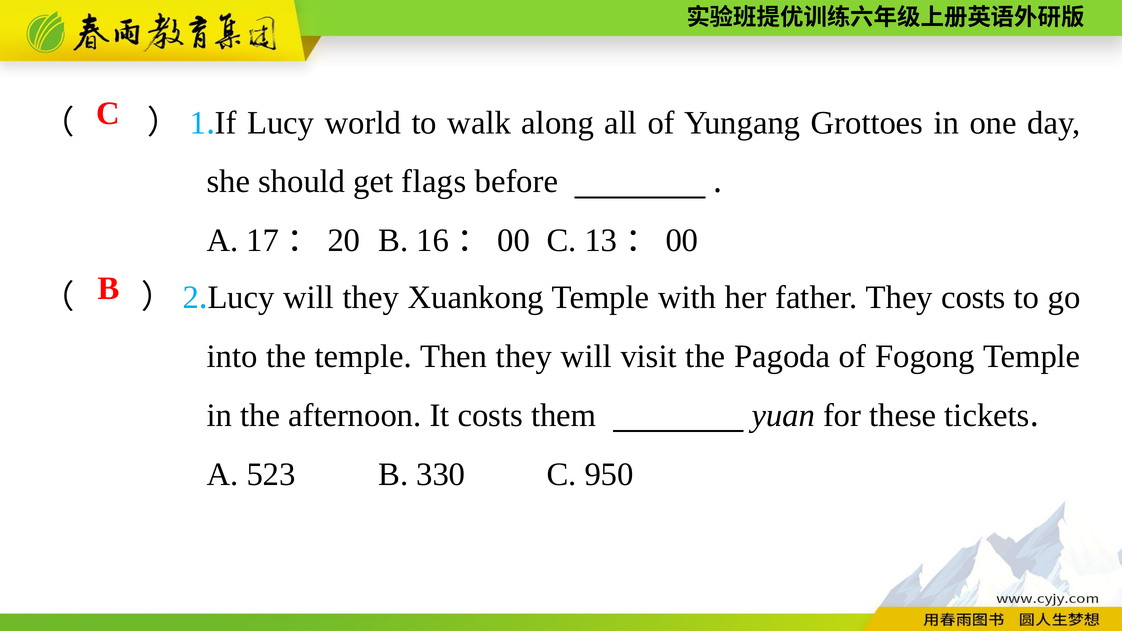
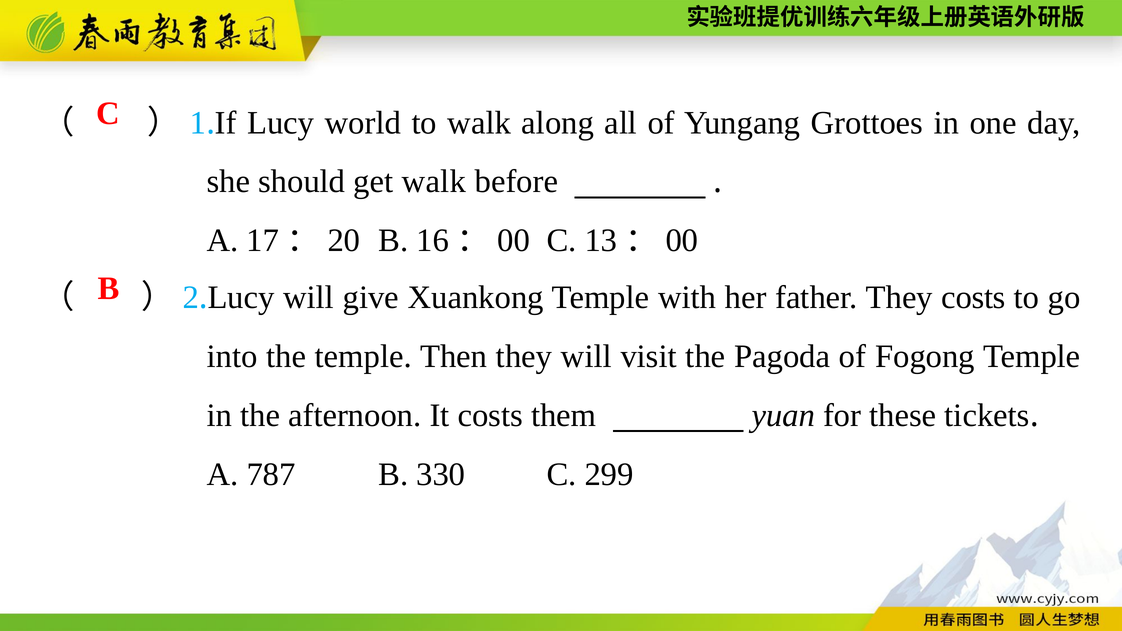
get flags: flags -> walk
will they: they -> give
523: 523 -> 787
950: 950 -> 299
